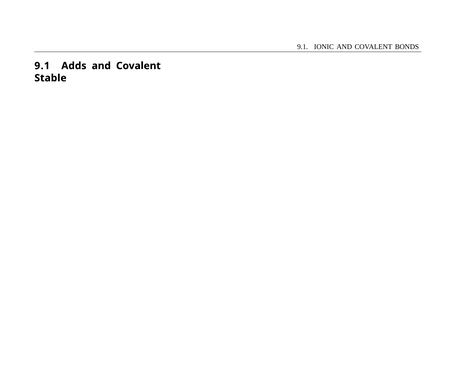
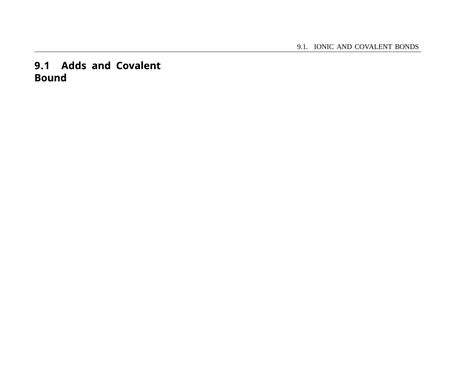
Stable: Stable -> Bound
